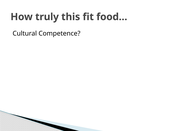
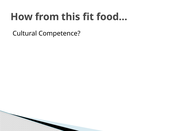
truly: truly -> from
